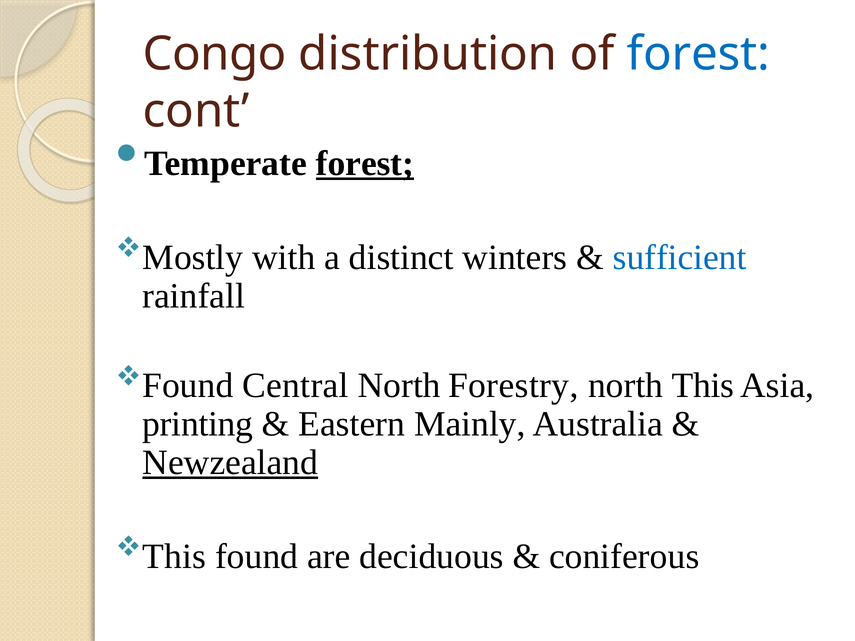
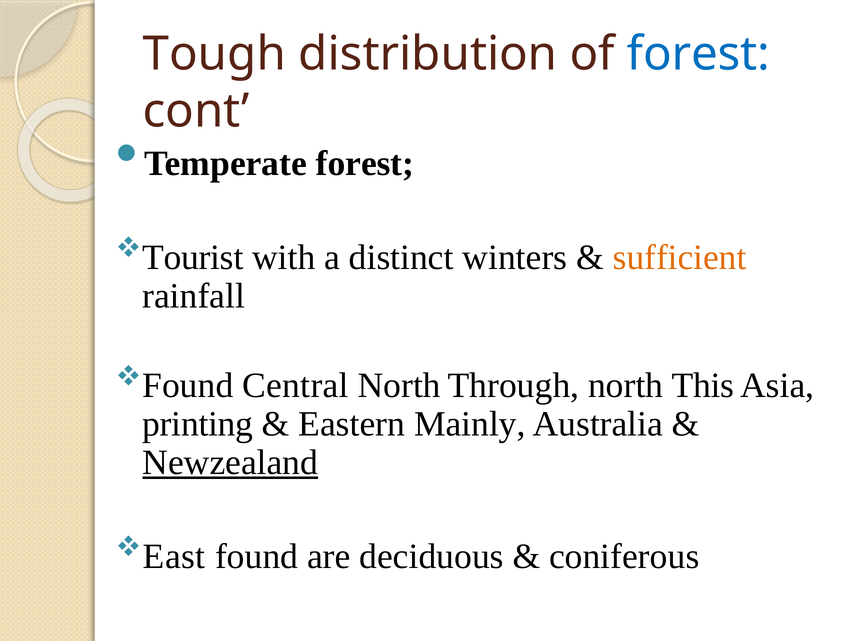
Congo: Congo -> Tough
forest at (365, 163) underline: present -> none
Mostly: Mostly -> Tourist
sufficient colour: blue -> orange
Forestry: Forestry -> Through
This at (174, 557): This -> East
